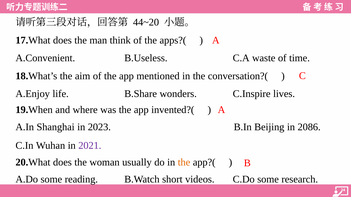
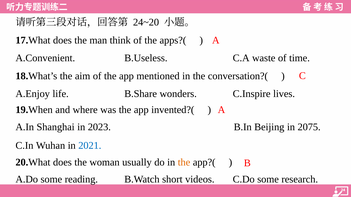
44~20: 44~20 -> 24~20
2086: 2086 -> 2075
2021 colour: purple -> blue
